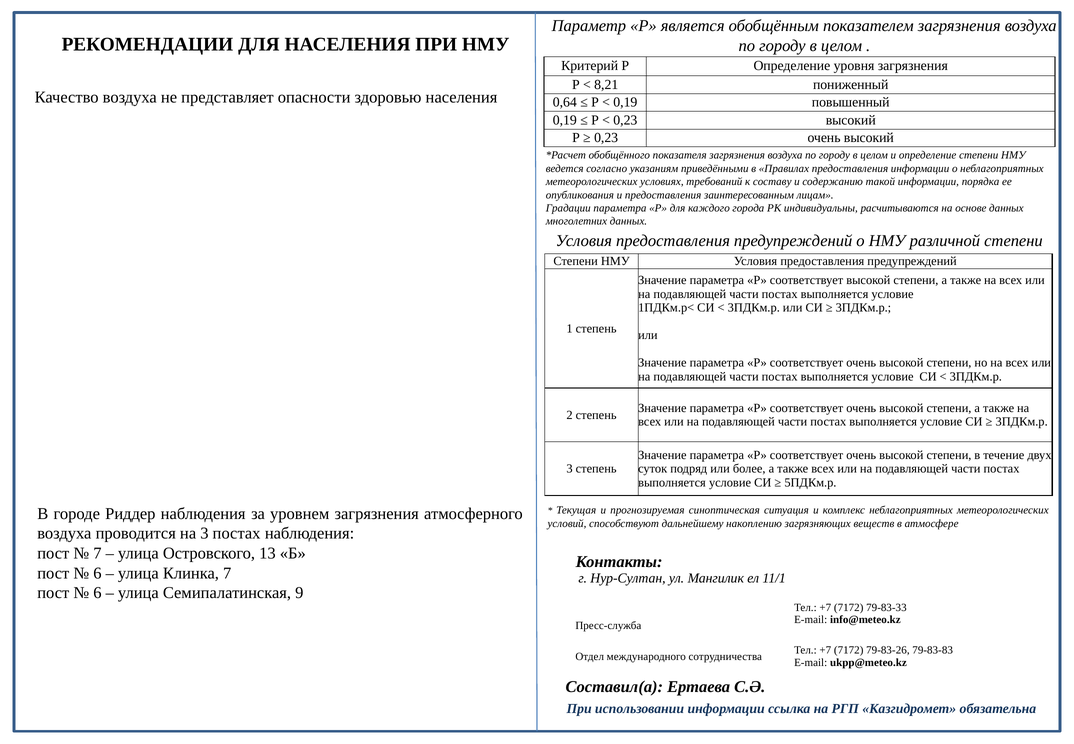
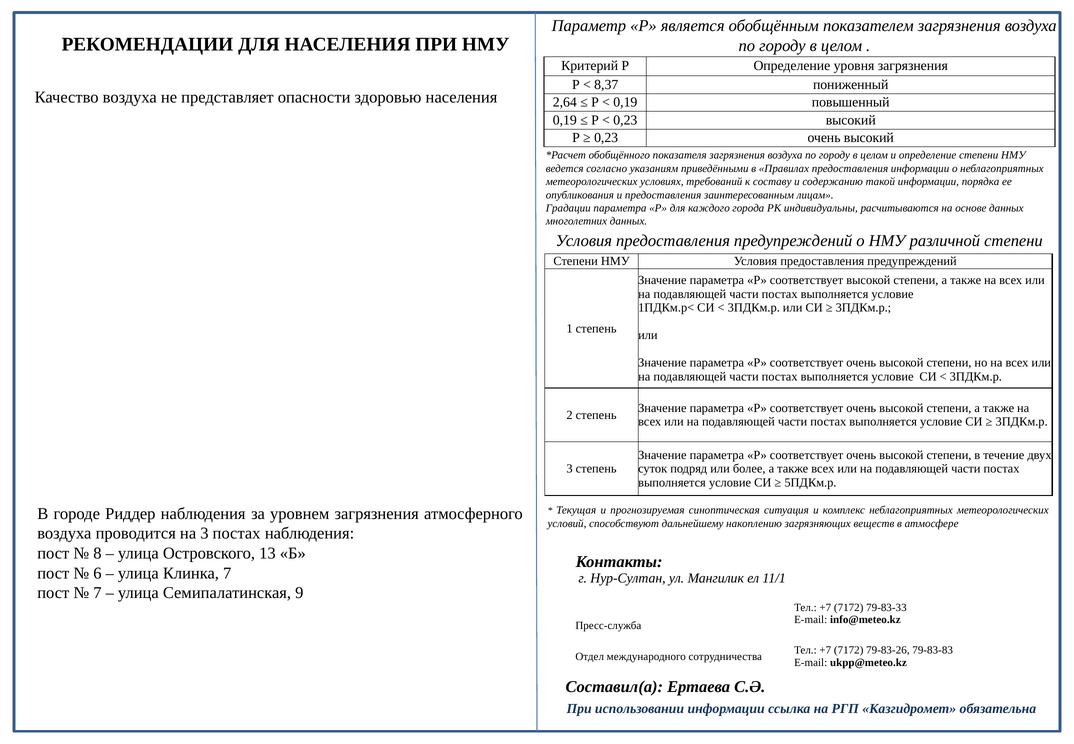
8,21: 8,21 -> 8,37
0,64: 0,64 -> 2,64
7 at (97, 553): 7 -> 8
6 at (97, 593): 6 -> 7
